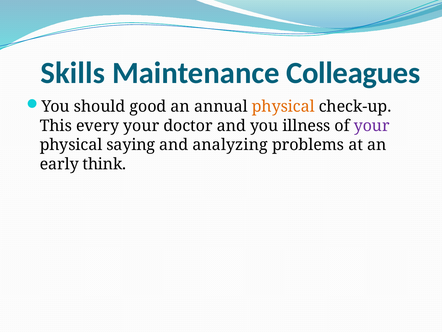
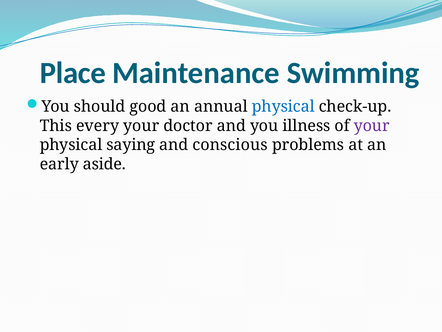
Skills: Skills -> Place
Colleagues: Colleagues -> Swimming
physical at (283, 106) colour: orange -> blue
analyzing: analyzing -> conscious
think: think -> aside
